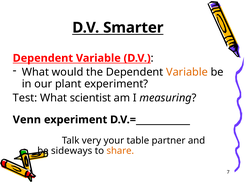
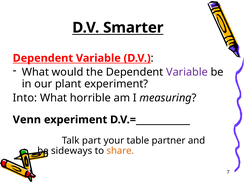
Variable at (187, 72) colour: orange -> purple
Test: Test -> Into
scientist: scientist -> horrible
very: very -> part
